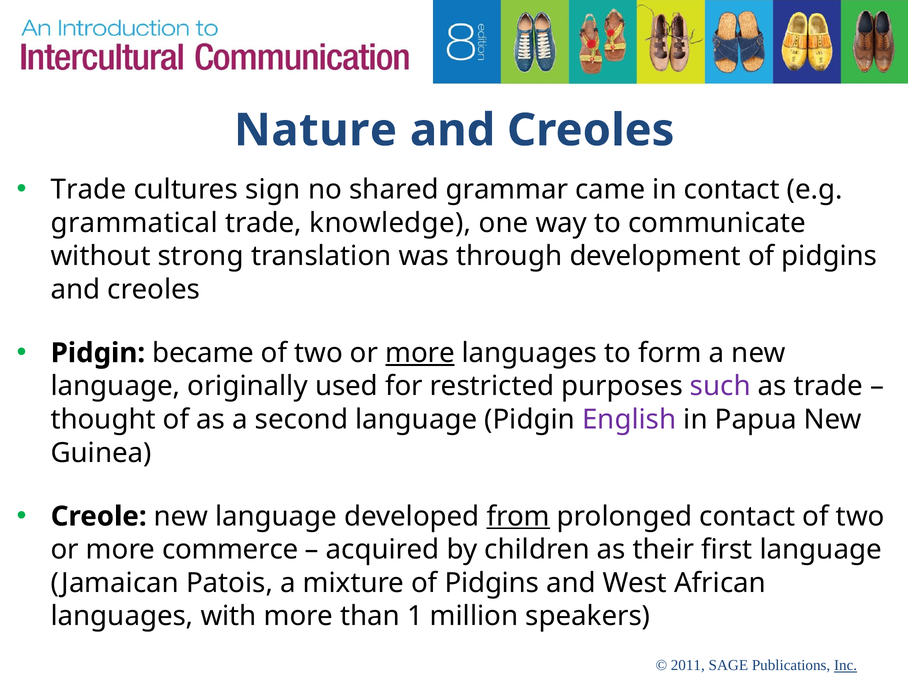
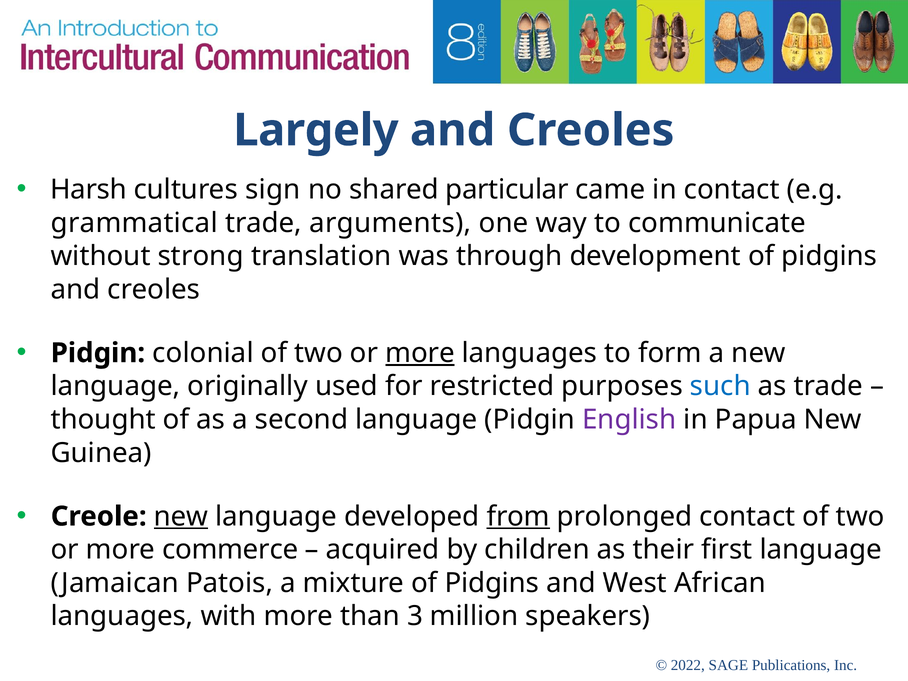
Nature: Nature -> Largely
Trade at (88, 190): Trade -> Harsh
grammar: grammar -> particular
knowledge: knowledge -> arguments
became: became -> colonial
such colour: purple -> blue
new at (181, 516) underline: none -> present
1: 1 -> 3
2011: 2011 -> 2022
Inc underline: present -> none
